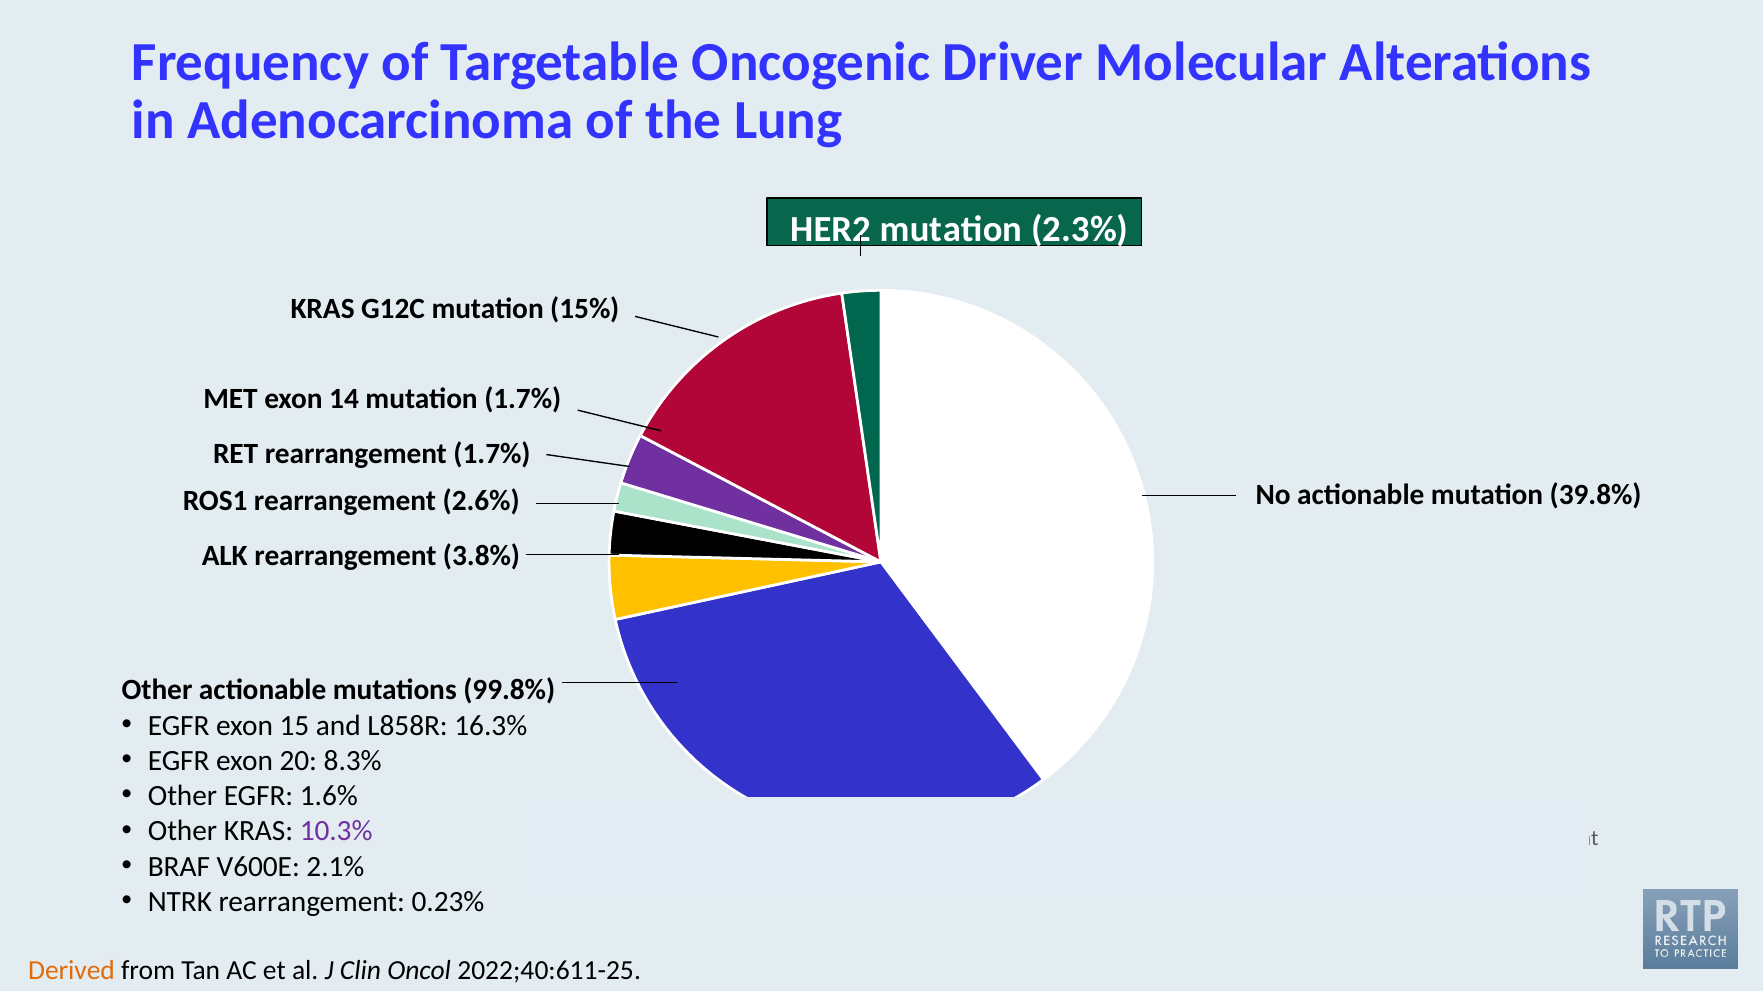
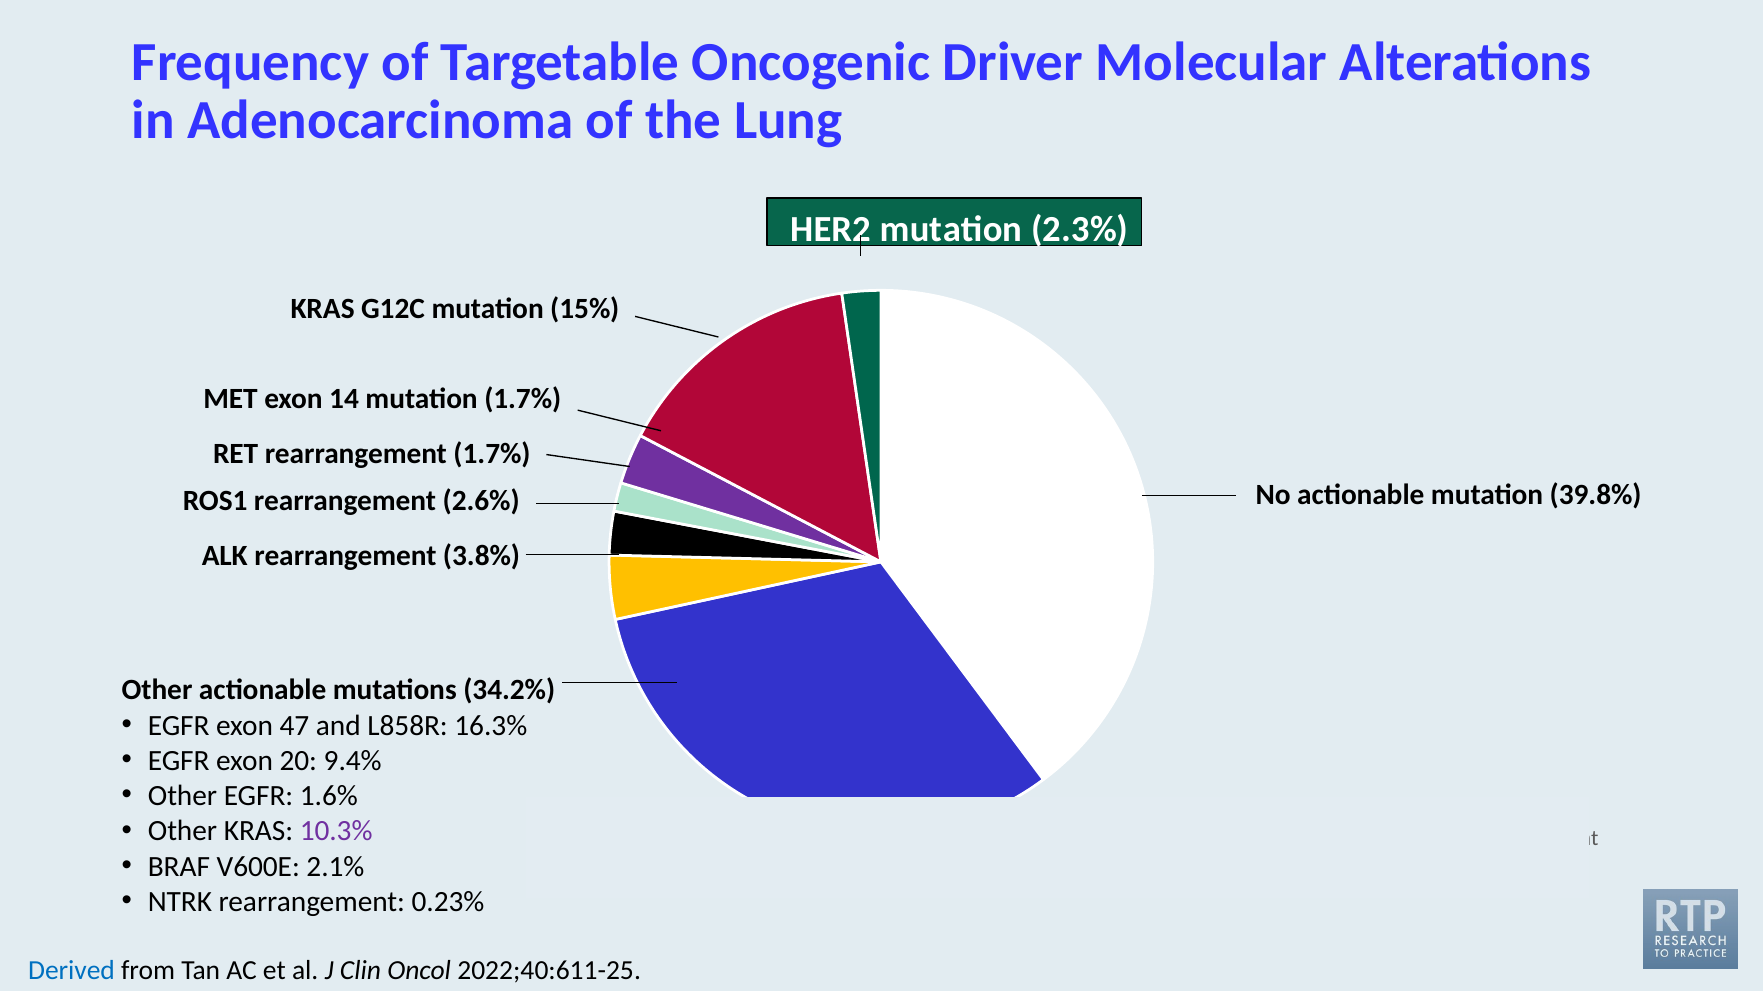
99.8%: 99.8% -> 34.2%
15: 15 -> 47
8.3%: 8.3% -> 9.4%
Derived colour: orange -> blue
